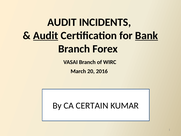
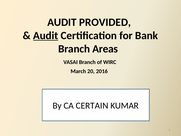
INCIDENTS: INCIDENTS -> PROVIDED
Bank underline: present -> none
Forex: Forex -> Areas
